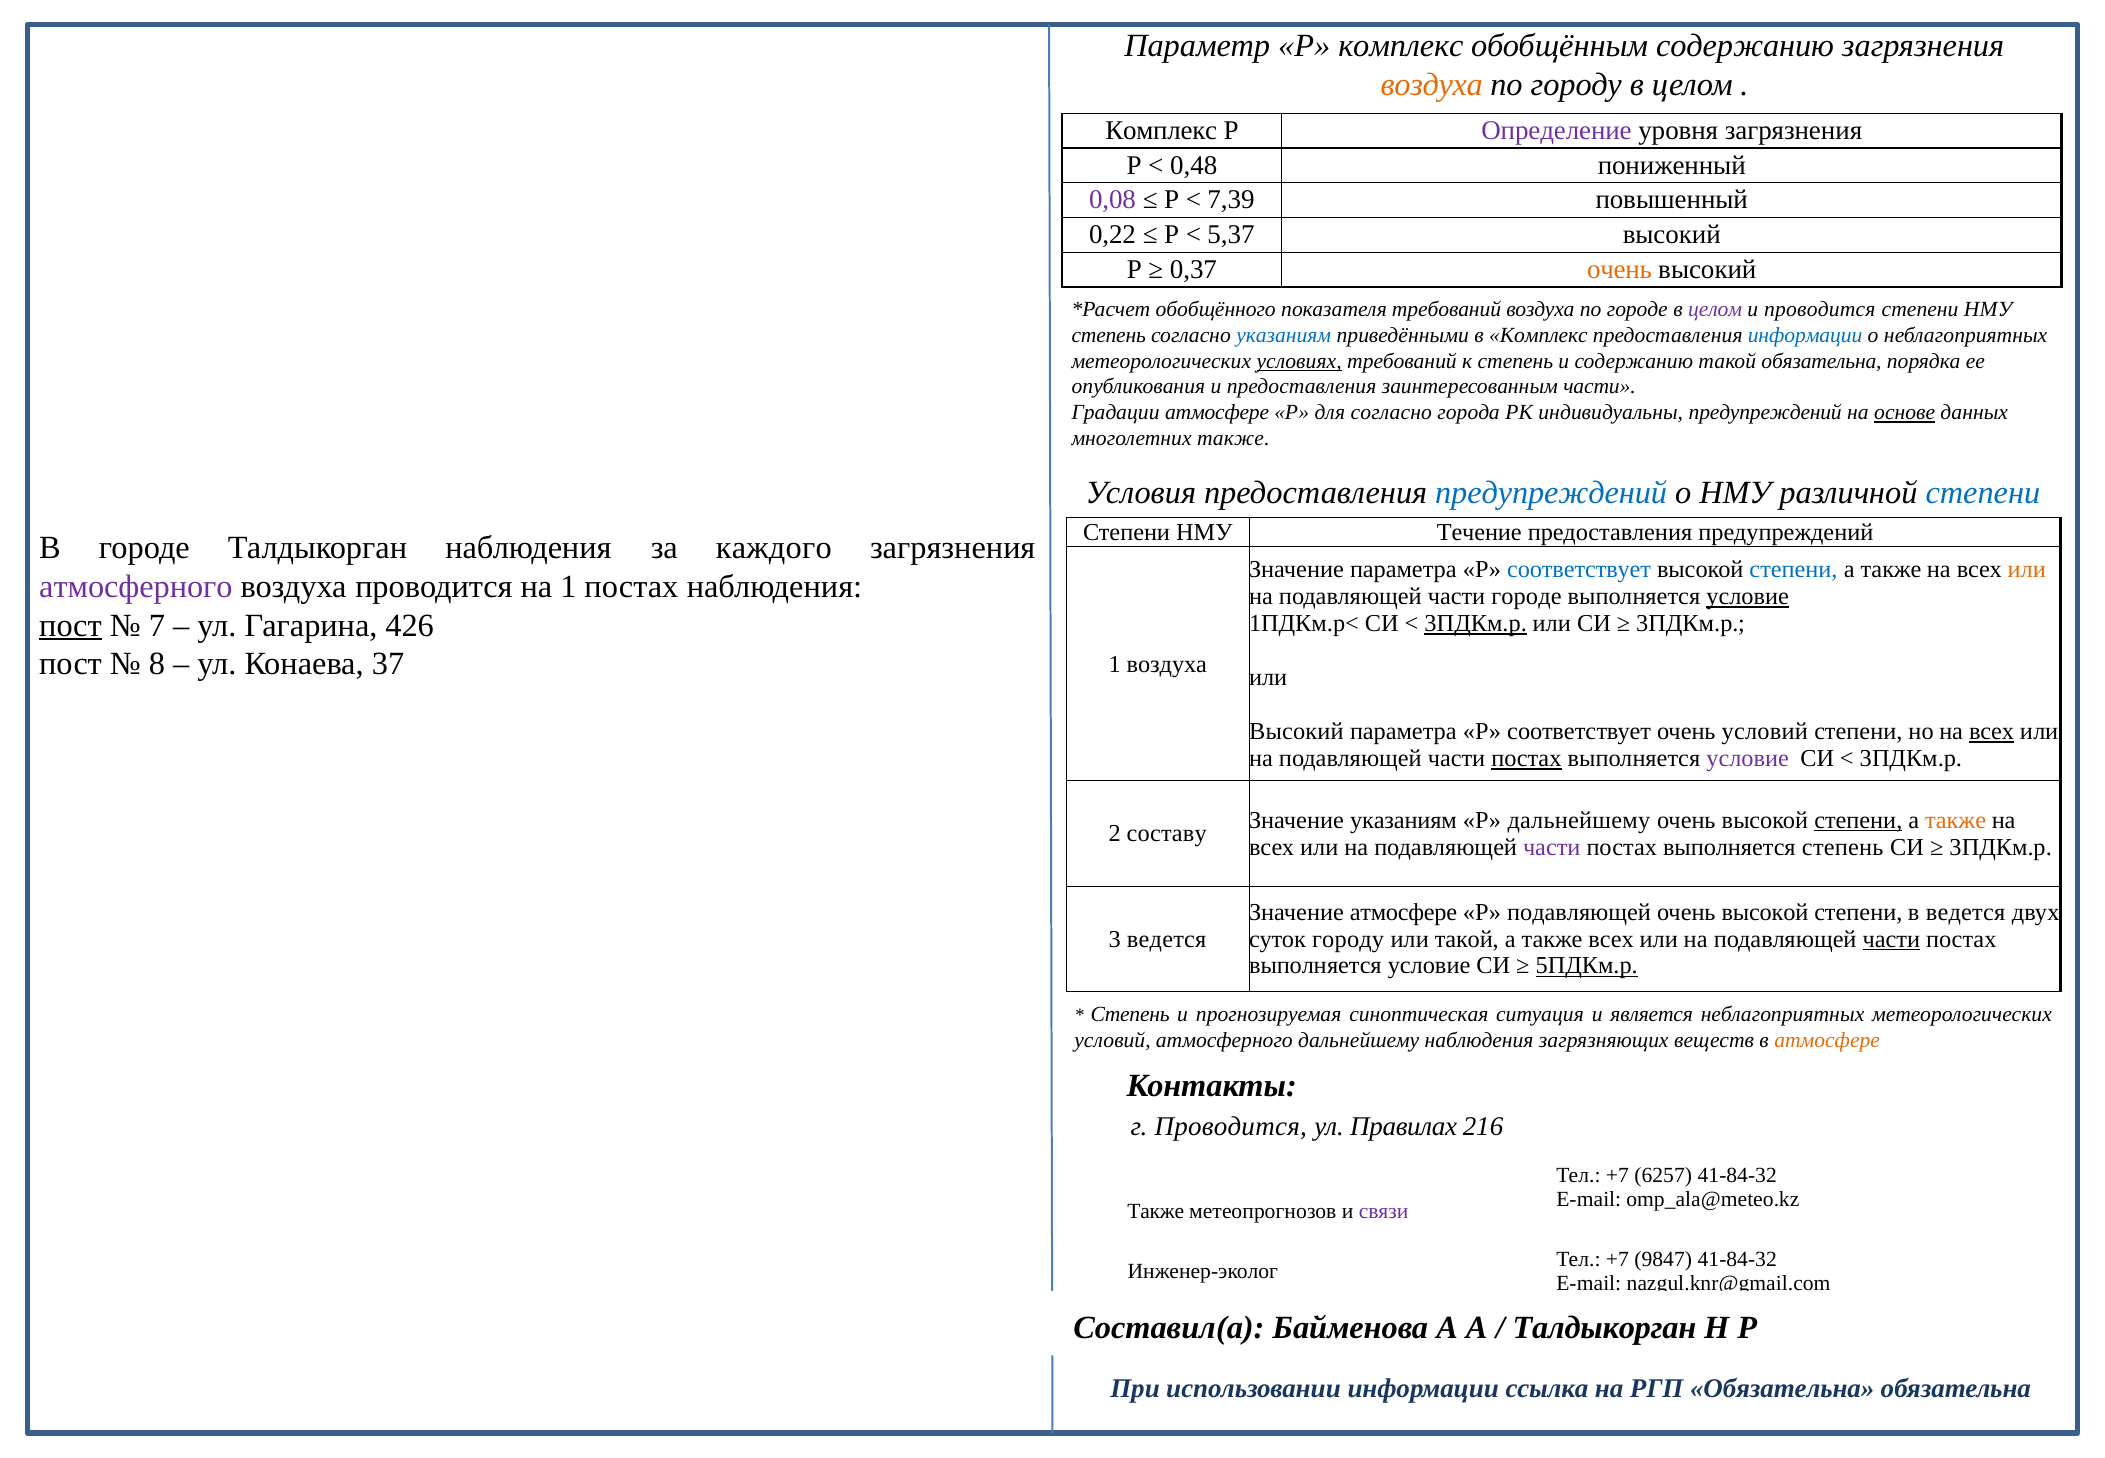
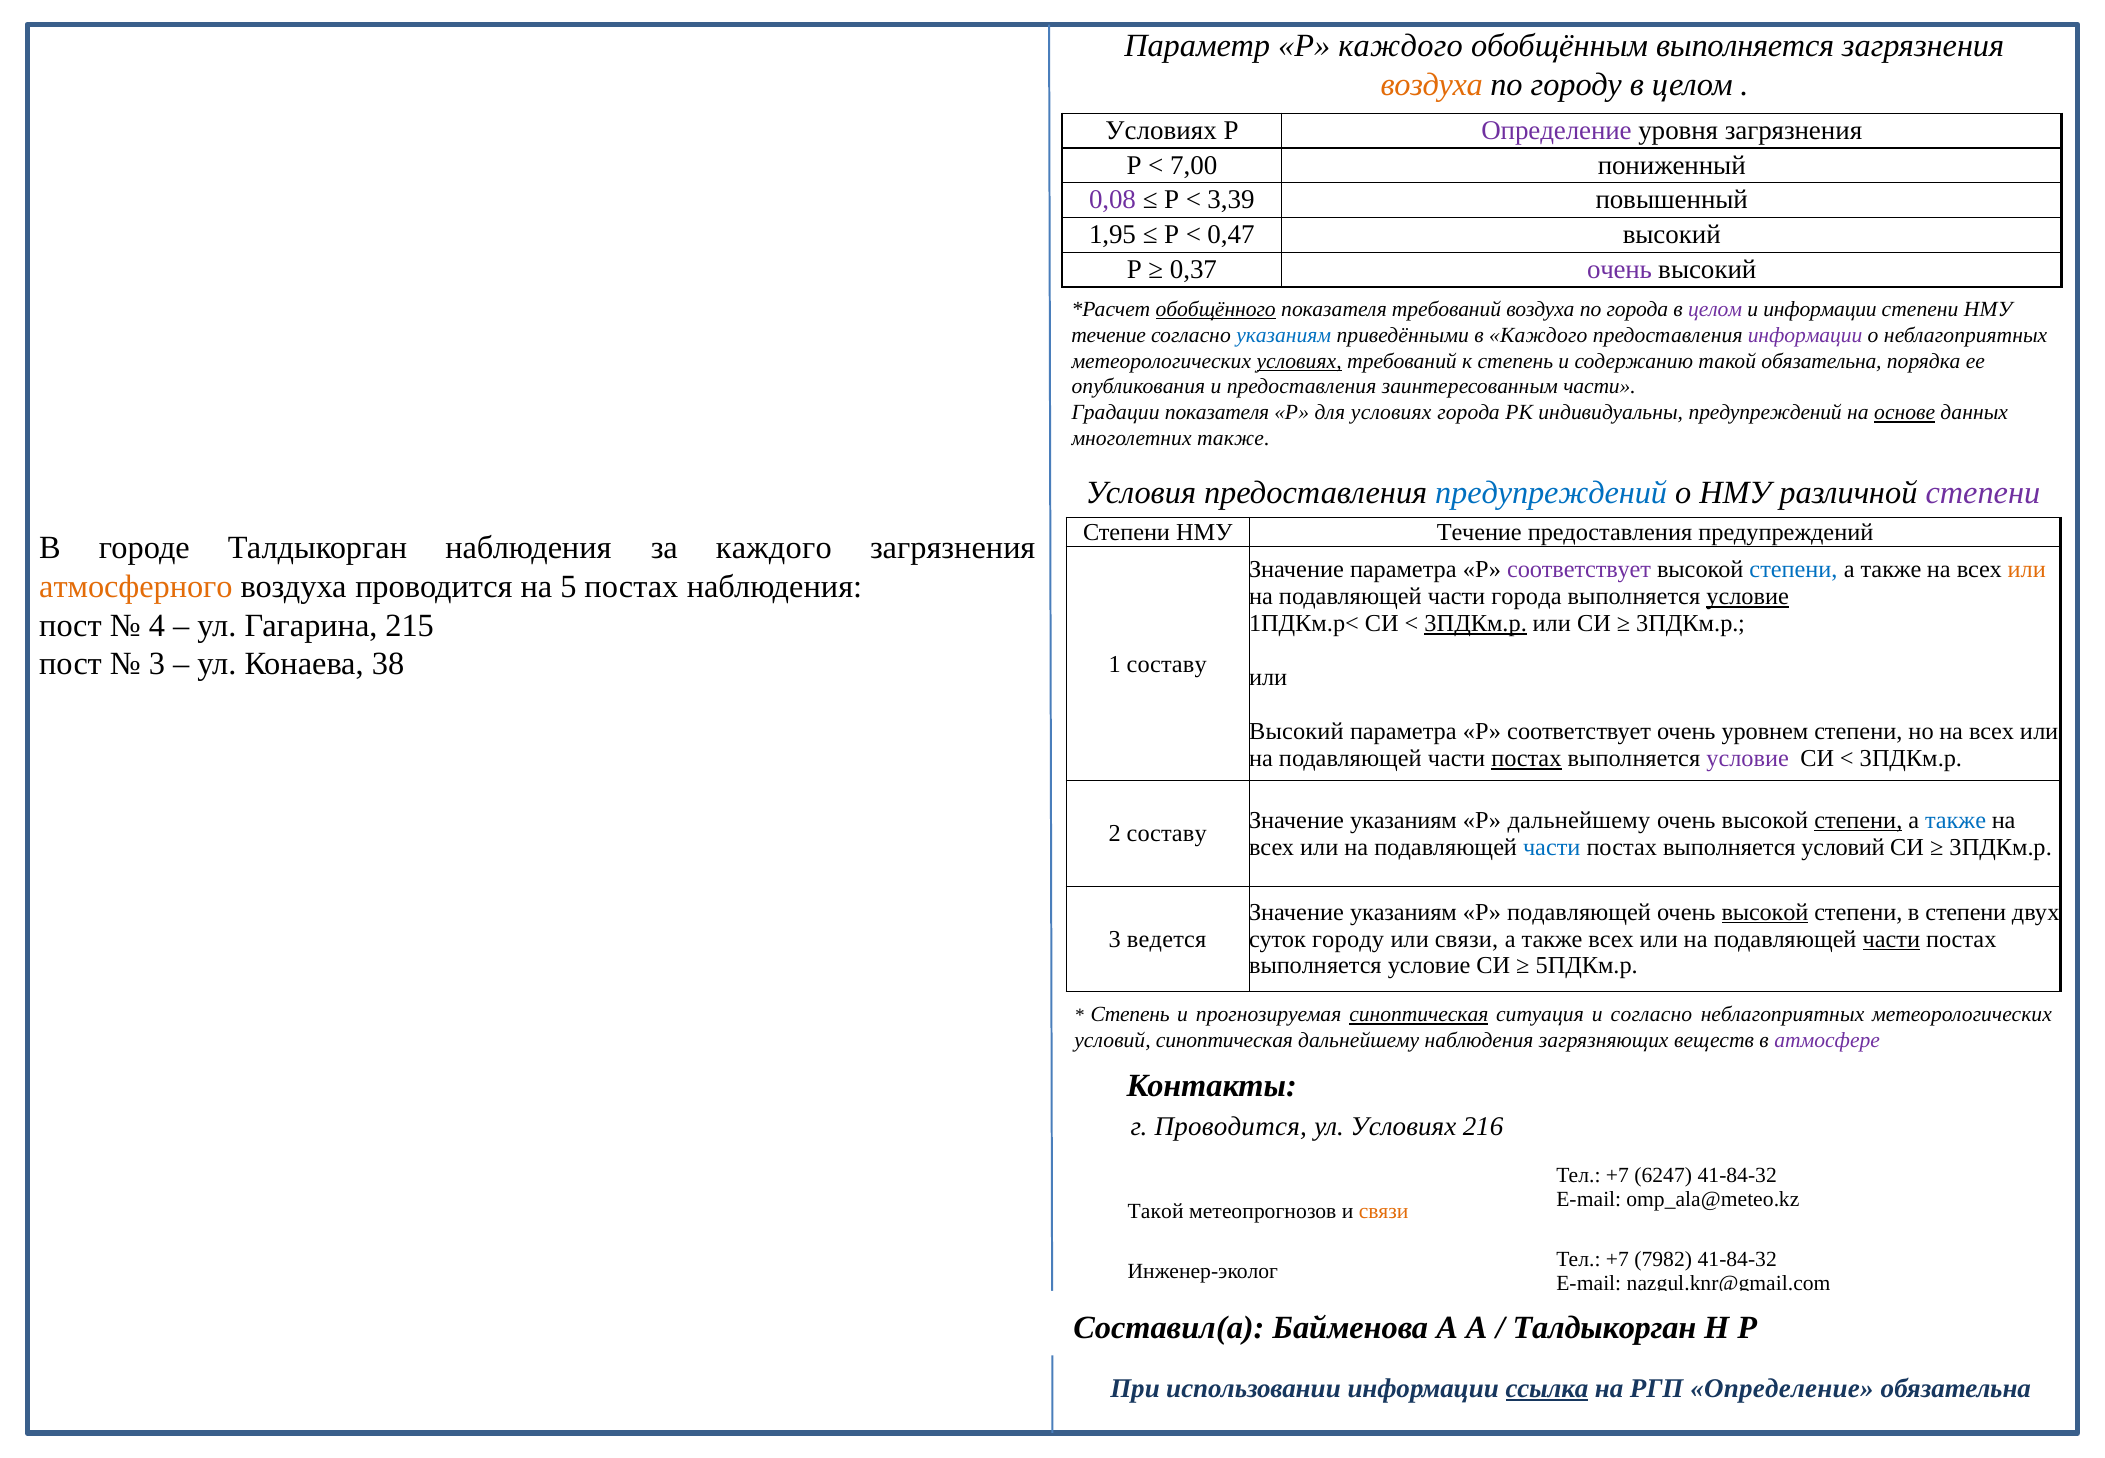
Параметр Р комплекс: комплекс -> каждого
обобщённым содержанию: содержанию -> выполняется
Комплекс at (1161, 130): Комплекс -> Условиях
0,48: 0,48 -> 7,00
7,39: 7,39 -> 3,39
0,22: 0,22 -> 1,95
5,37: 5,37 -> 0,47
очень at (1620, 269) colour: orange -> purple
обобщённого underline: none -> present
по городе: городе -> города
и проводится: проводится -> информации
степень at (1109, 335): степень -> течение
в Комплекс: Комплекс -> Каждого
информации at (1805, 335) colour: blue -> purple
Градации атмосфере: атмосфере -> показателя
для согласно: согласно -> условиях
степени at (1983, 493) colour: blue -> purple
соответствует at (1579, 569) colour: blue -> purple
атмосферного at (136, 586) colour: purple -> orange
на 1: 1 -> 5
части городе: городе -> города
пост at (70, 625) underline: present -> none
7: 7 -> 4
426: 426 -> 215
8 at (157, 664): 8 -> 3
37: 37 -> 38
1 воздуха: воздуха -> составу
очень условий: условий -> уровнем
всех at (1992, 731) underline: present -> none
также at (1956, 820) colour: orange -> blue
части at (1552, 847) colour: purple -> blue
выполняется степень: степень -> условий
атмосфере at (1403, 912): атмосфере -> указаниям
высокой at (1765, 912) underline: none -> present
в ведется: ведется -> степени
или такой: такой -> связи
5ПДКм.р underline: present -> none
синоптическая at (1419, 1014) underline: none -> present
и является: является -> согласно
условий атмосферного: атмосферного -> синоптическая
атмосфере at (1827, 1040) colour: orange -> purple
ул Правилах: Правилах -> Условиях
6257: 6257 -> 6247
Также at (1156, 1211): Также -> Такой
связи at (1384, 1211) colour: purple -> orange
9847: 9847 -> 7982
ссылка underline: none -> present
РГП Обязательна: Обязательна -> Определение
